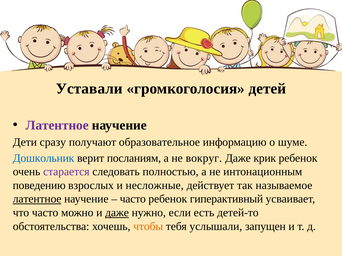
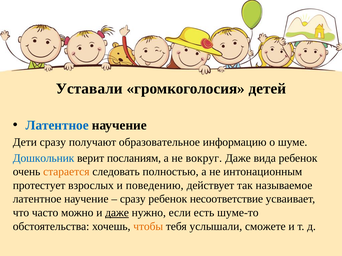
Латентное at (57, 125) colour: purple -> blue
крик: крик -> вида
старается colour: purple -> orange
поведению: поведению -> протестует
несложные: несложные -> поведению
латентное at (37, 199) underline: present -> none
часто at (133, 199): часто -> сразу
гиперактивный: гиперактивный -> несоответствие
детей-то: детей-то -> шуме-то
запущен: запущен -> сможете
